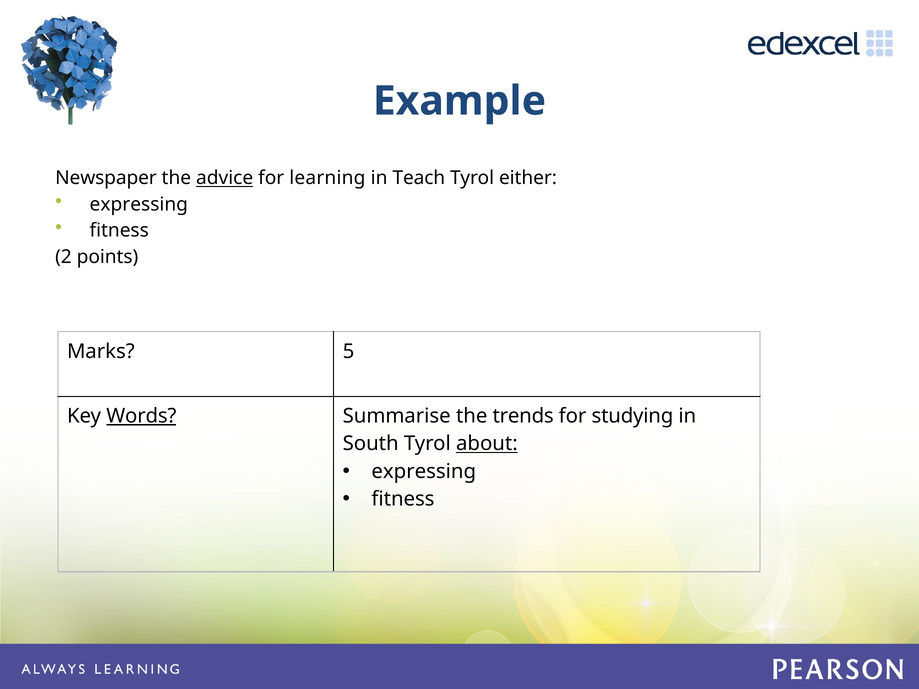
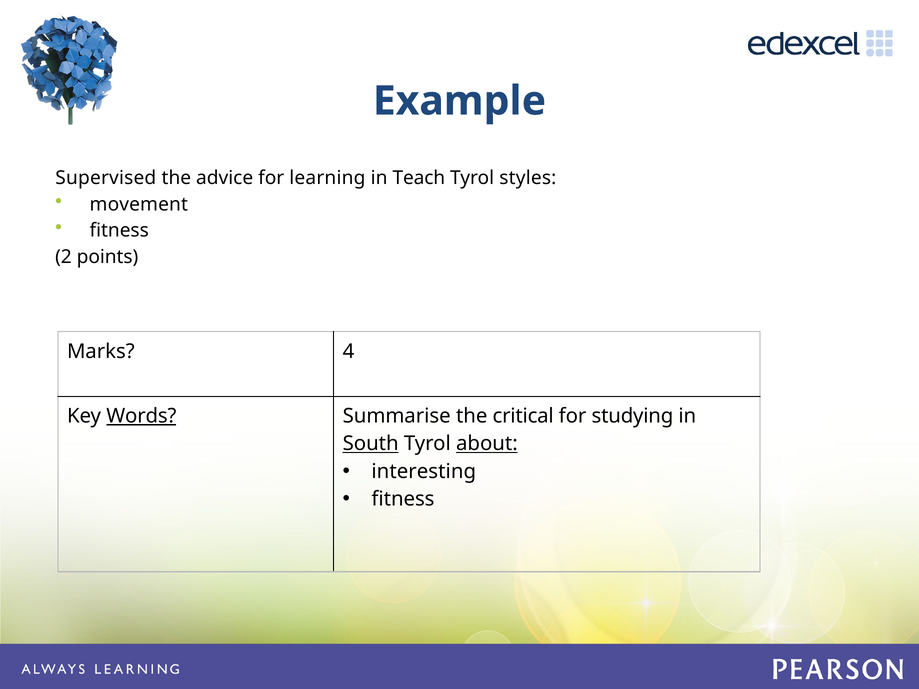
Newspaper: Newspaper -> Supervised
advice underline: present -> none
either: either -> styles
expressing at (139, 204): expressing -> movement
5: 5 -> 4
trends: trends -> critical
South underline: none -> present
expressing at (424, 472): expressing -> interesting
